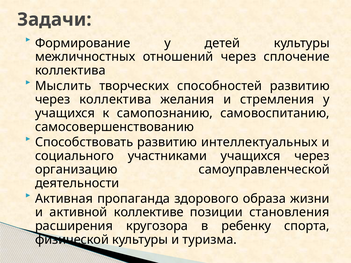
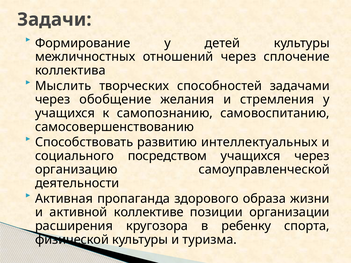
способностей развитию: развитию -> задачами
через коллектива: коллектива -> обобщение
участниками: участниками -> посредством
становления: становления -> организации
